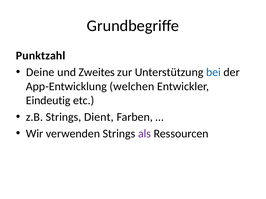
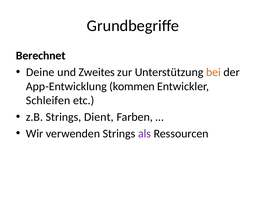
Punktzahl: Punktzahl -> Berechnet
bei colour: blue -> orange
welchen: welchen -> kommen
Eindeutig: Eindeutig -> Schleifen
